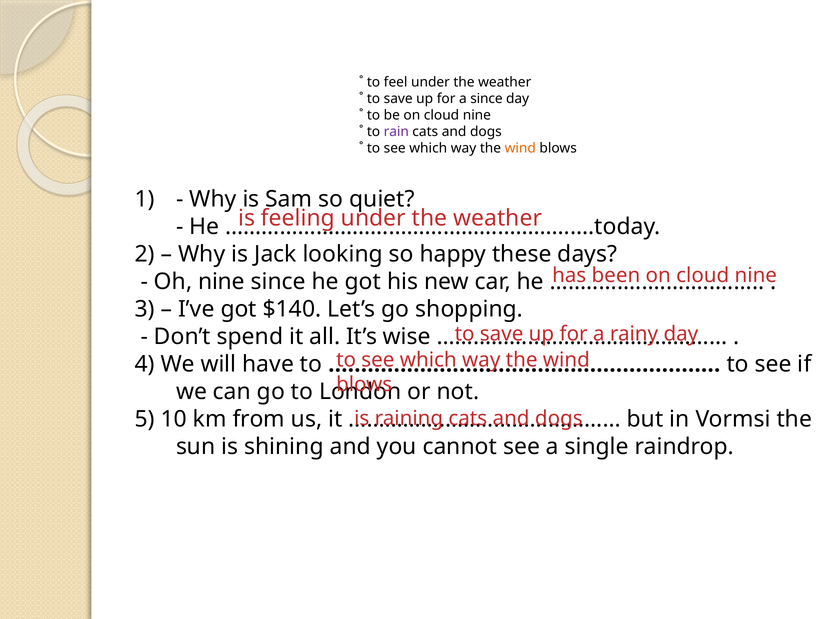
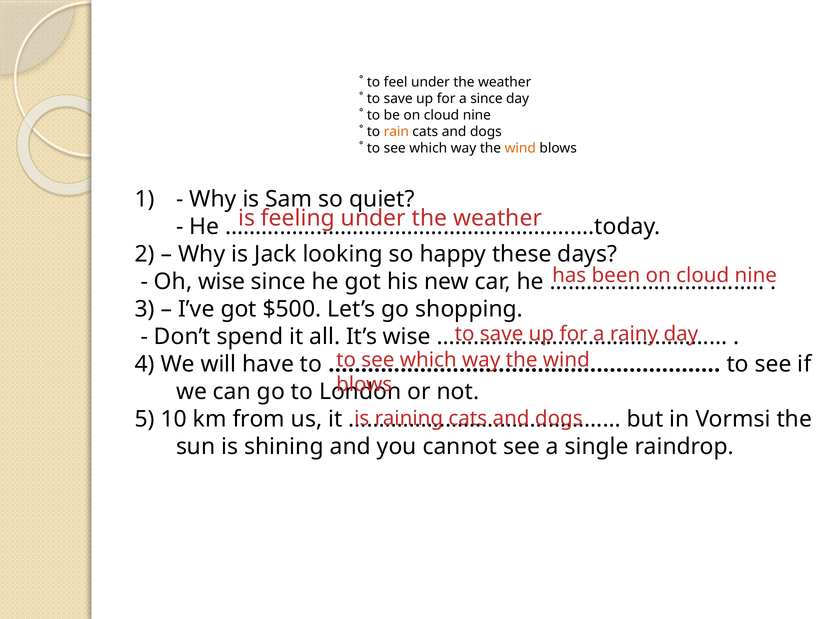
rain colour: purple -> orange
Oh nine: nine -> wise
$140: $140 -> $500
